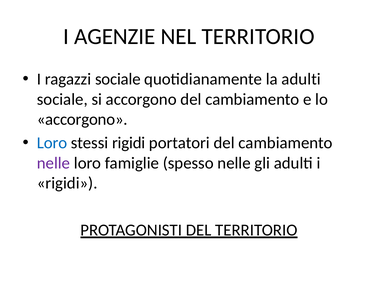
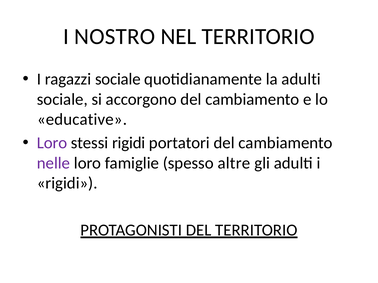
AGENZIE: AGENZIE -> NOSTRO
accorgono at (82, 120): accorgono -> educative
Loro at (52, 143) colour: blue -> purple
spesso nelle: nelle -> altre
